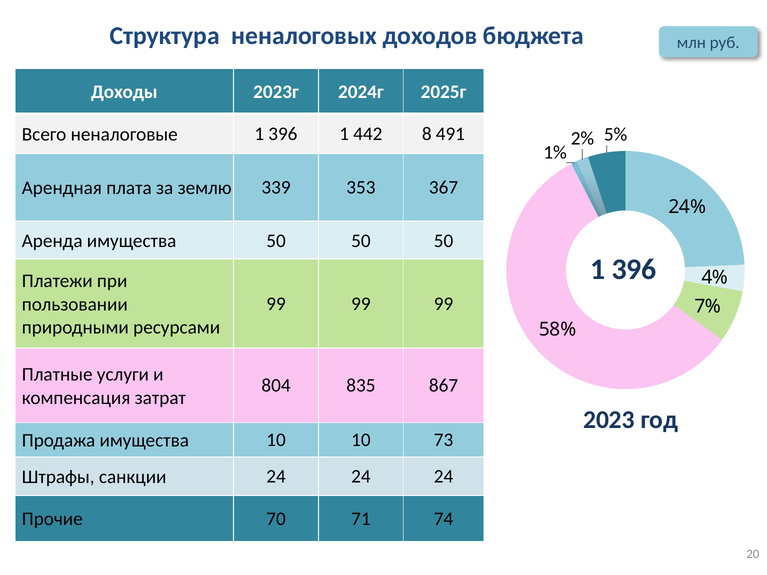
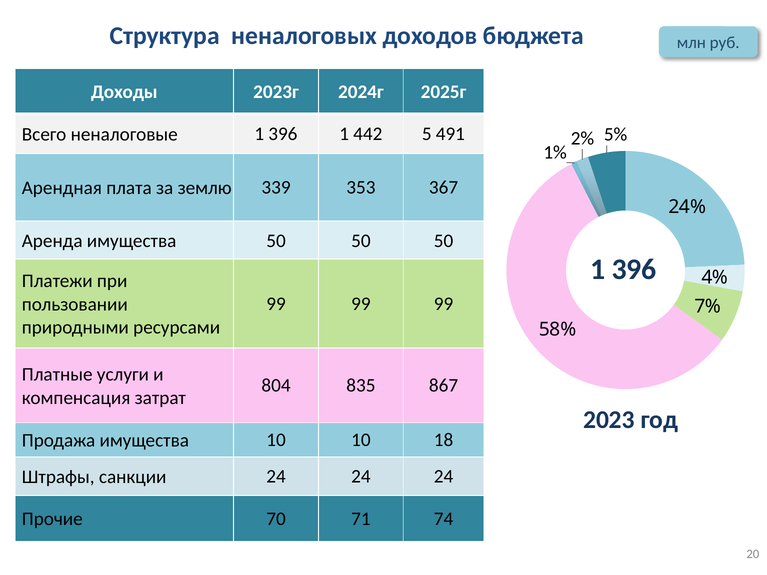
8: 8 -> 5
73: 73 -> 18
